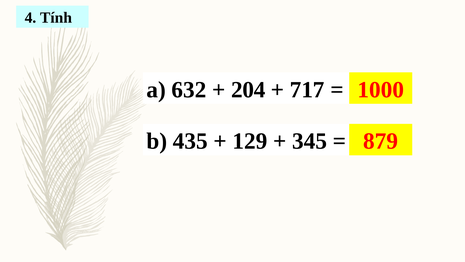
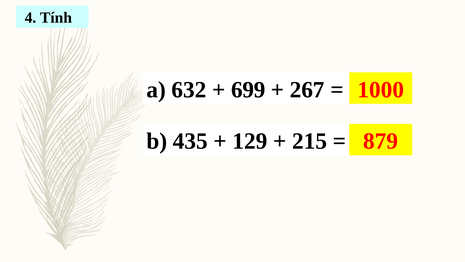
204: 204 -> 699
717: 717 -> 267
345: 345 -> 215
